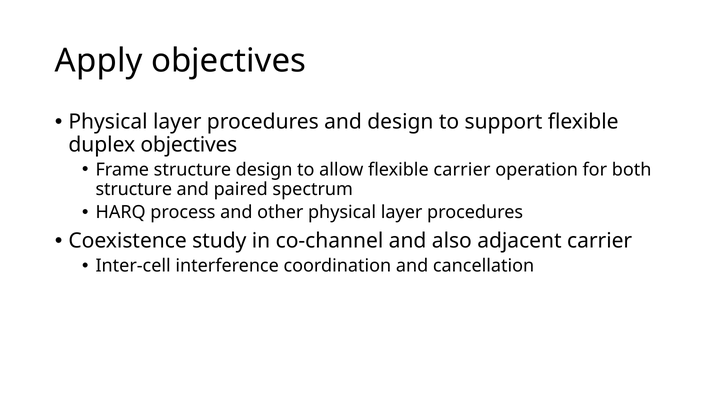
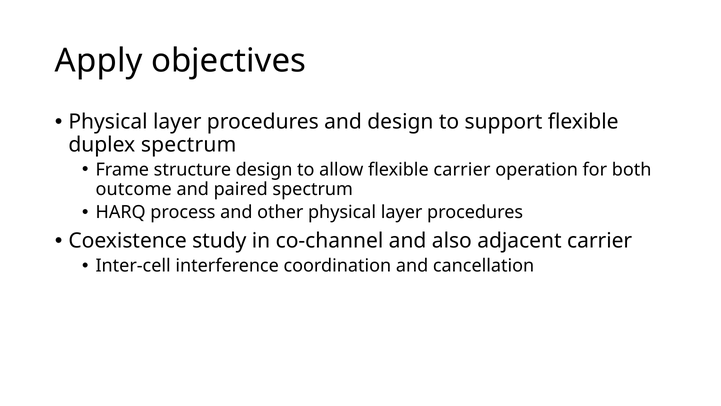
duplex objectives: objectives -> spectrum
structure at (134, 189): structure -> outcome
